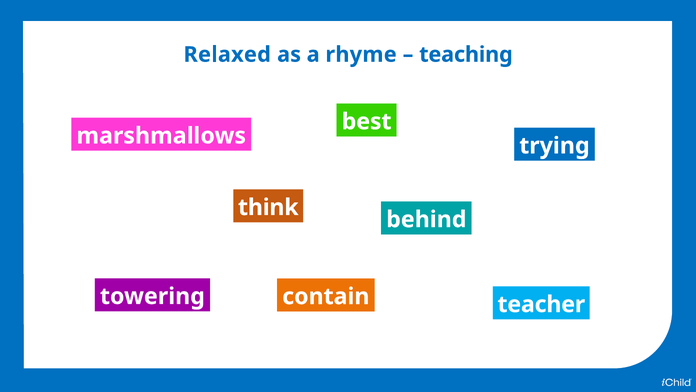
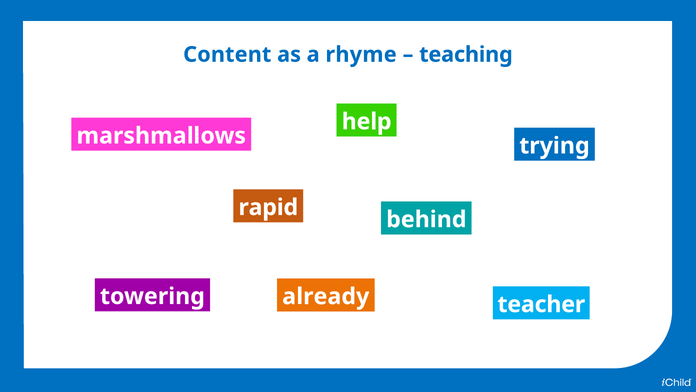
Relaxed: Relaxed -> Content
best: best -> help
think: think -> rapid
contain: contain -> already
